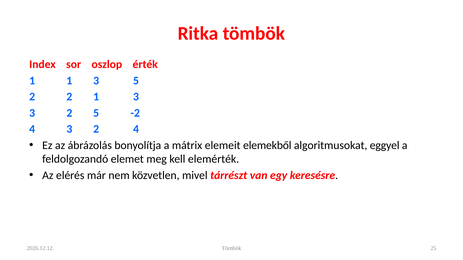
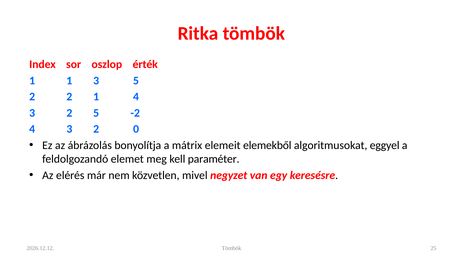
2 1 3: 3 -> 4
2 4: 4 -> 0
elemérték: elemérték -> paraméter
tárrészt: tárrészt -> negyzet
